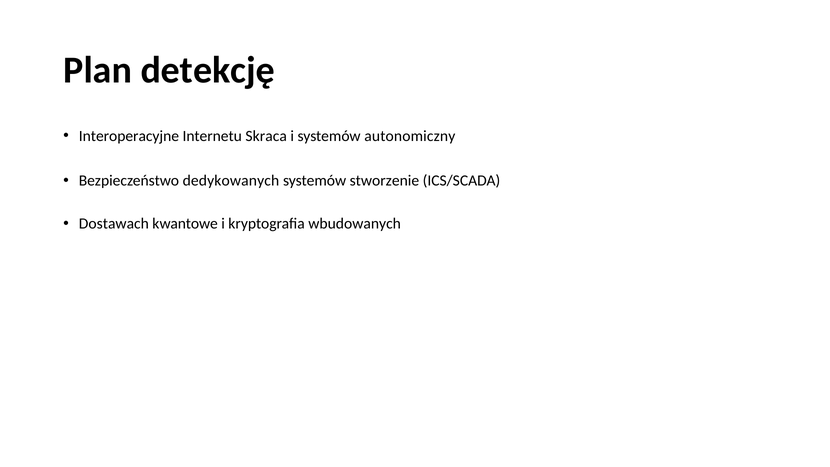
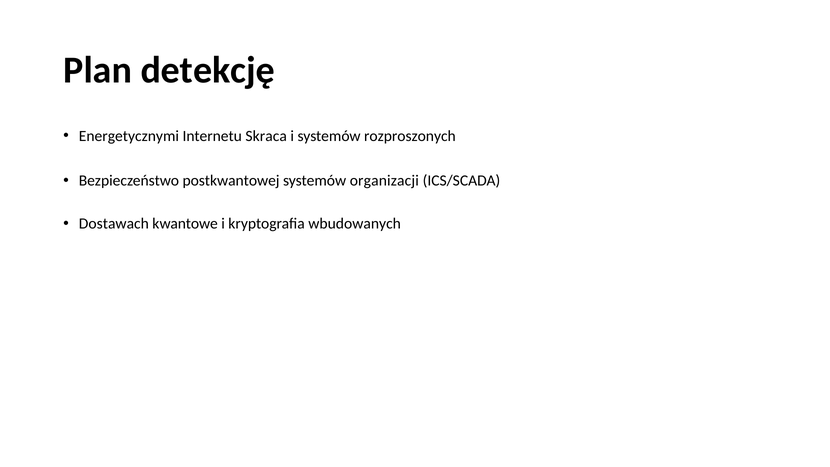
Interoperacyjne: Interoperacyjne -> Energetycznymi
autonomiczny: autonomiczny -> rozproszonych
dedykowanych: dedykowanych -> postkwantowej
stworzenie: stworzenie -> organizacji
